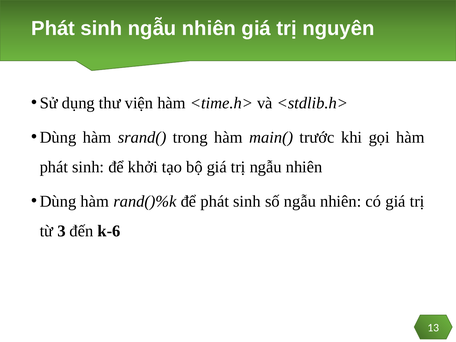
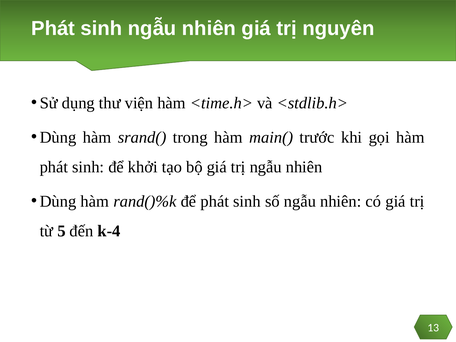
3: 3 -> 5
k-6: k-6 -> k-4
